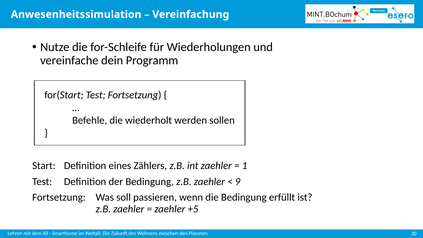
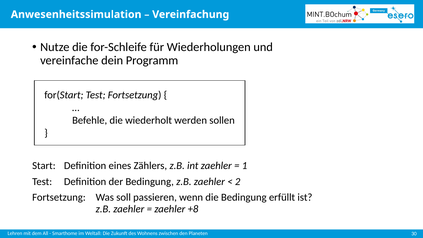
9: 9 -> 2
+5: +5 -> +8
